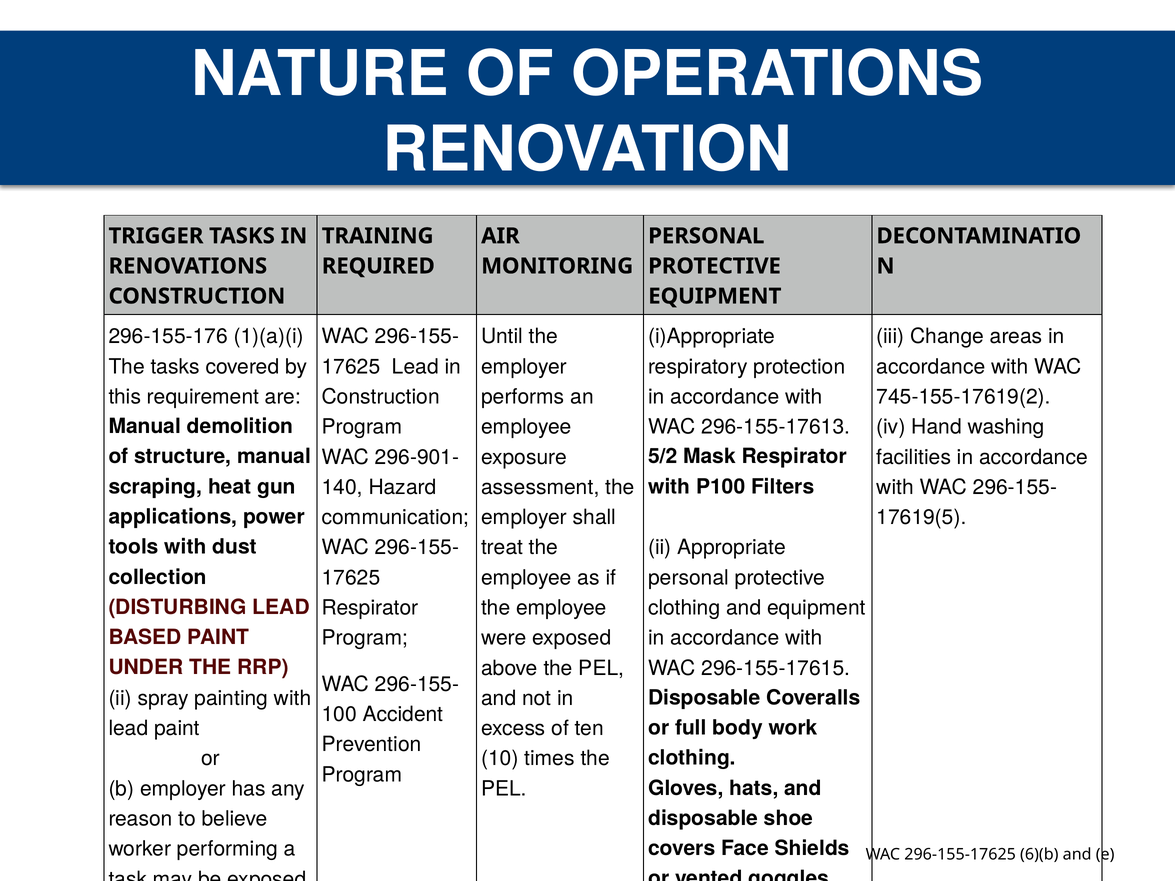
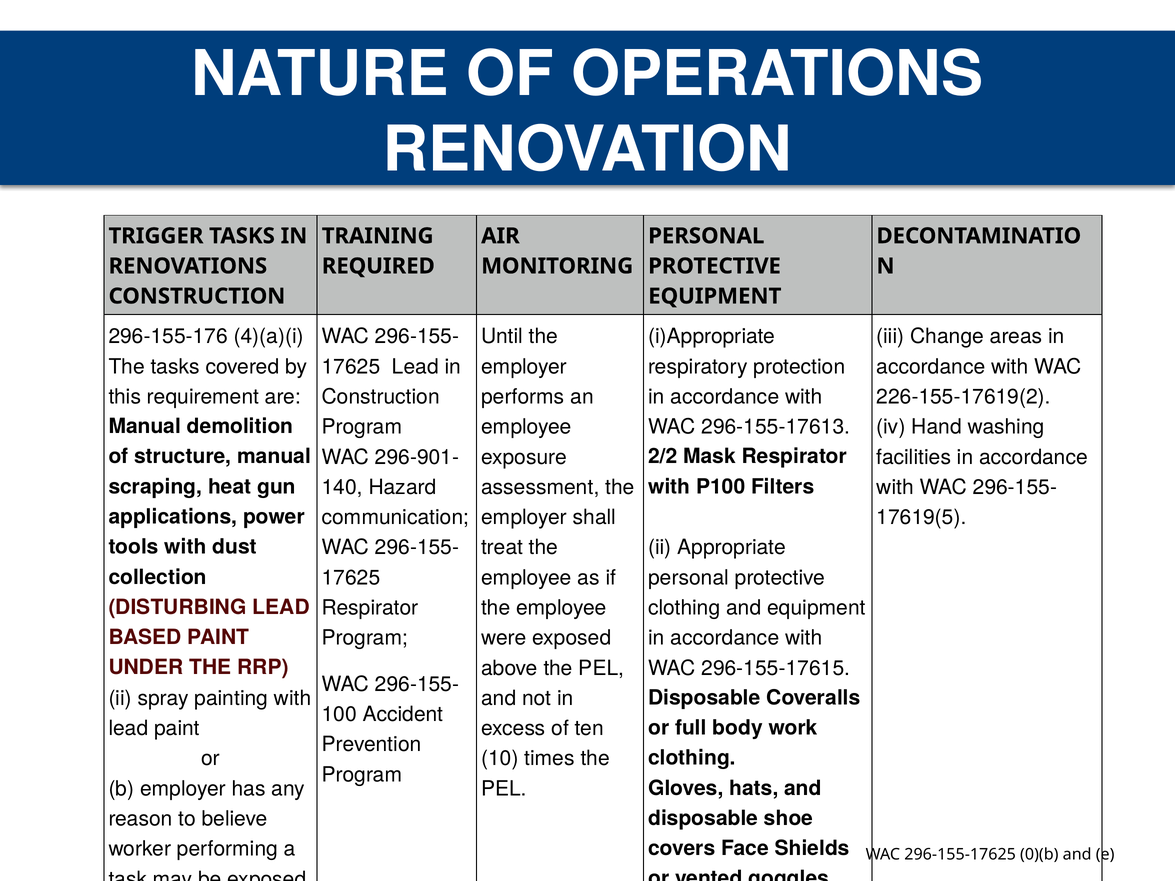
1)(a)(i: 1)(a)(i -> 4)(a)(i
745-155-17619(2: 745-155-17619(2 -> 226-155-17619(2
5/2: 5/2 -> 2/2
6)(b: 6)(b -> 0)(b
